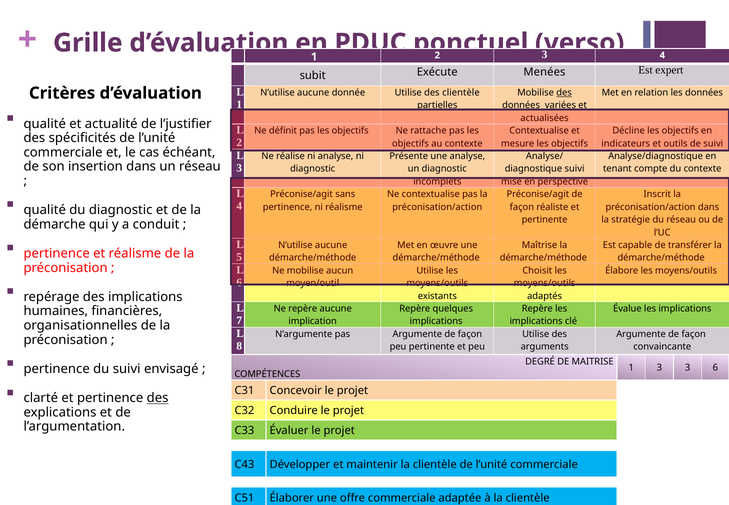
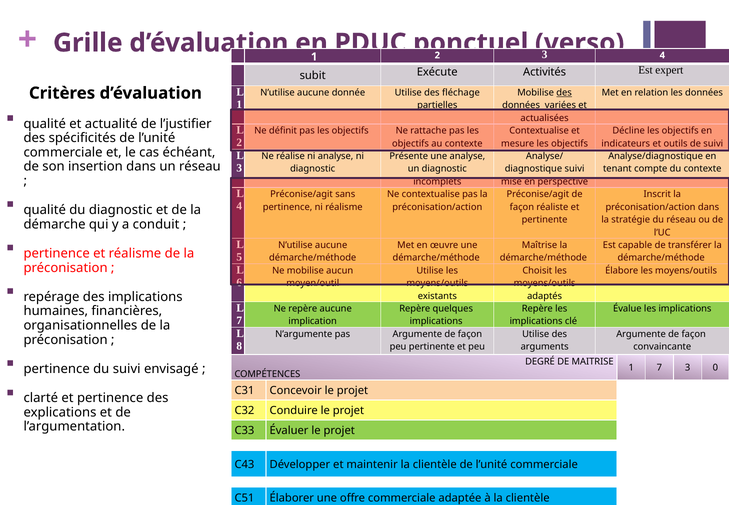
Menées: Menées -> Activités
des clientèle: clientèle -> fléchage
1 3: 3 -> 7
3 6: 6 -> 0
des at (158, 398) underline: present -> none
